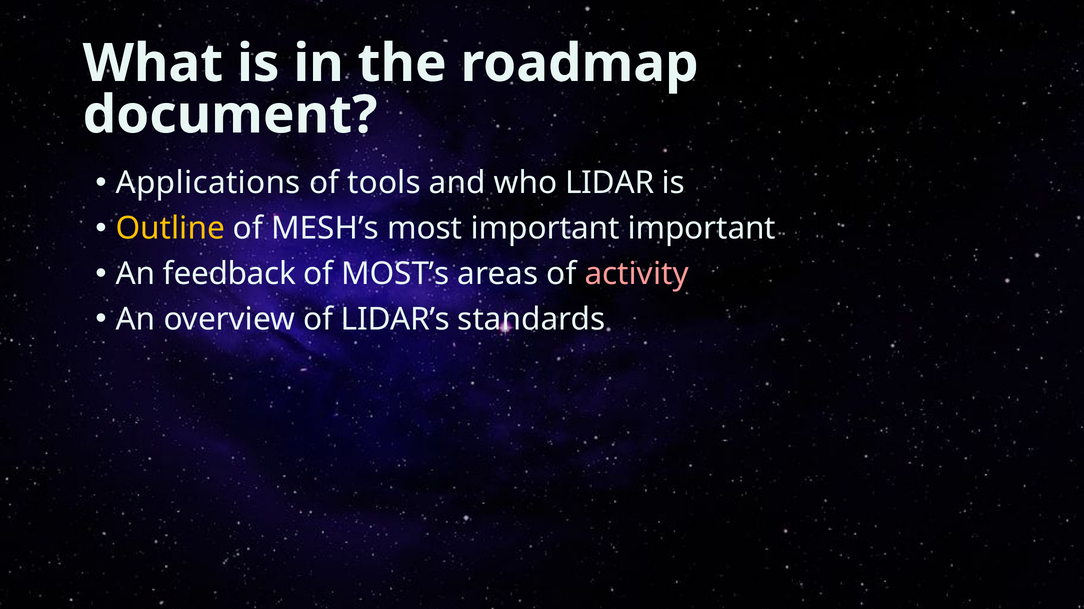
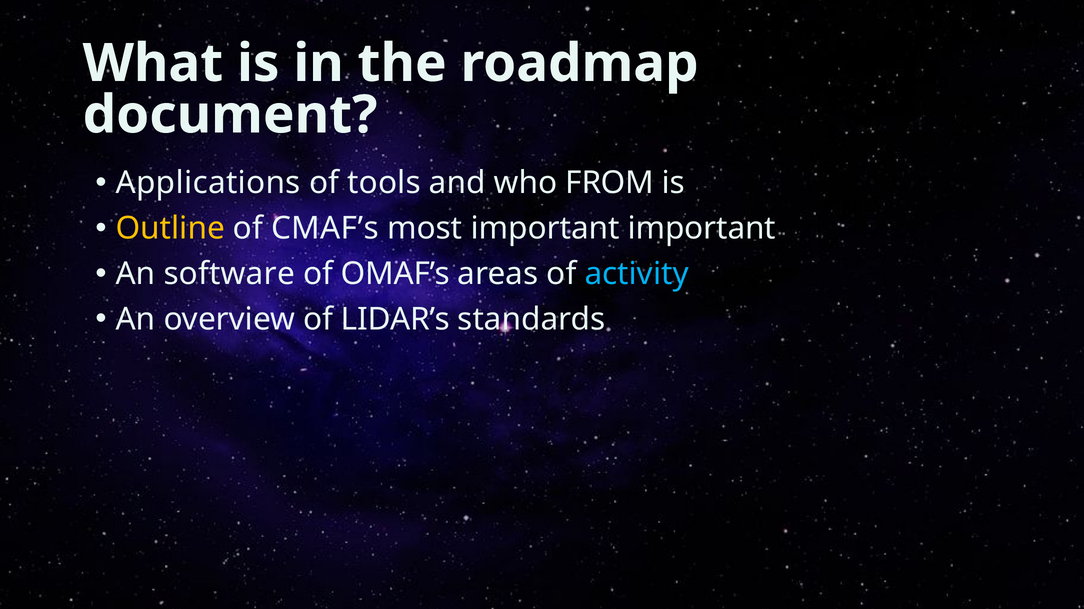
LIDAR: LIDAR -> FROM
MESH’s: MESH’s -> CMAF’s
feedback: feedback -> software
MOST’s: MOST’s -> OMAF’s
activity colour: pink -> light blue
